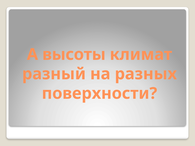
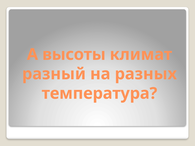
поверхности: поверхности -> температура
